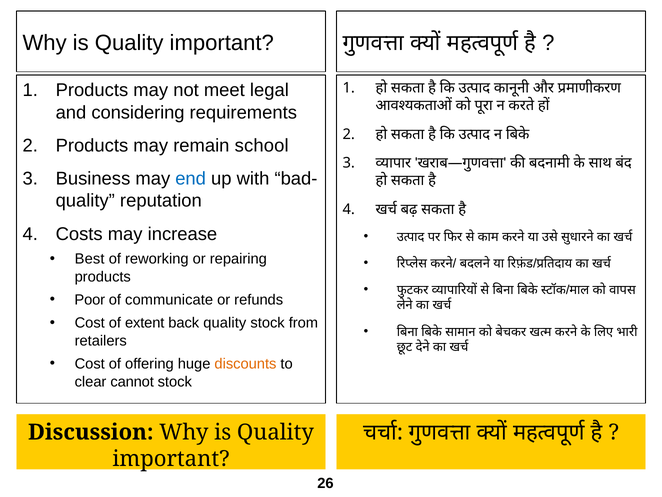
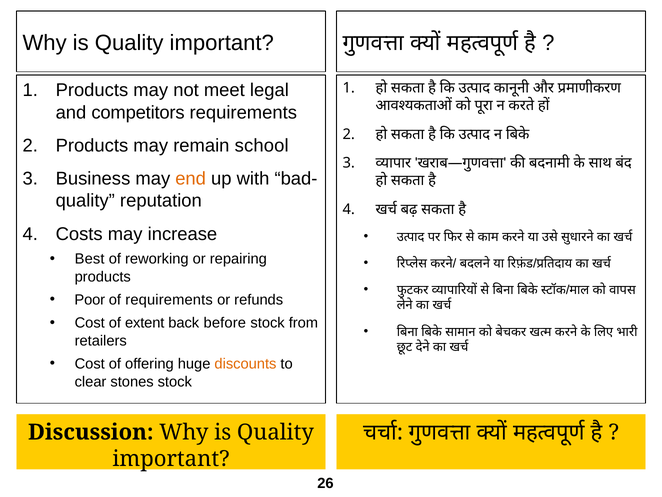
considering: considering -> competitors
end colour: blue -> orange
of communicate: communicate -> requirements
back quality: quality -> before
cannot: cannot -> stones
